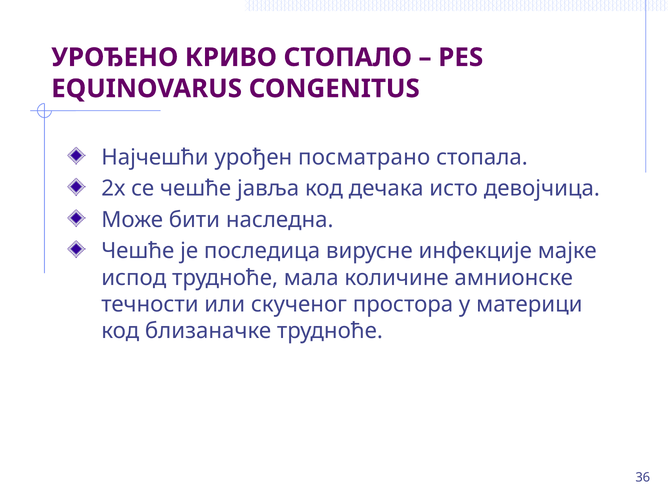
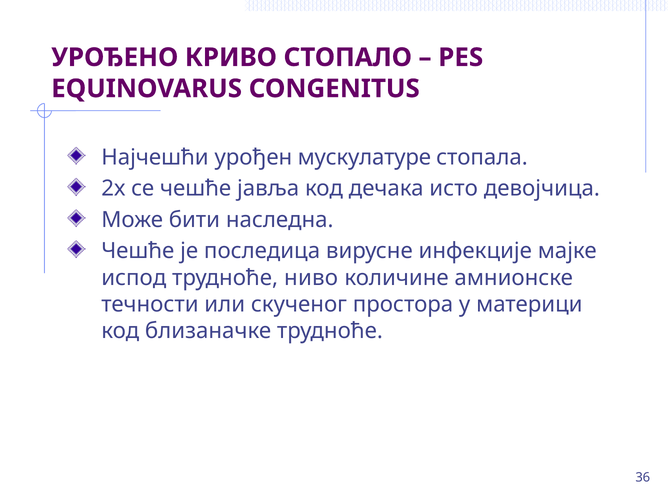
посматрано: посматрано -> мускулатуре
мала: мала -> ниво
